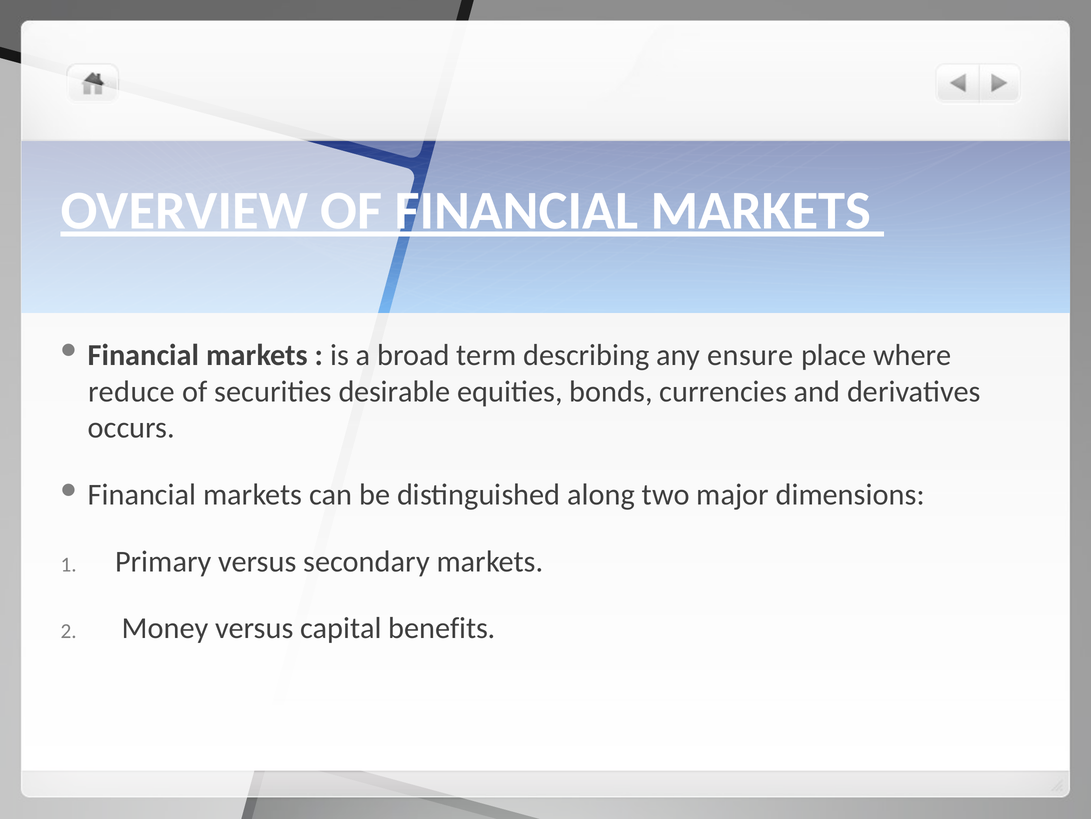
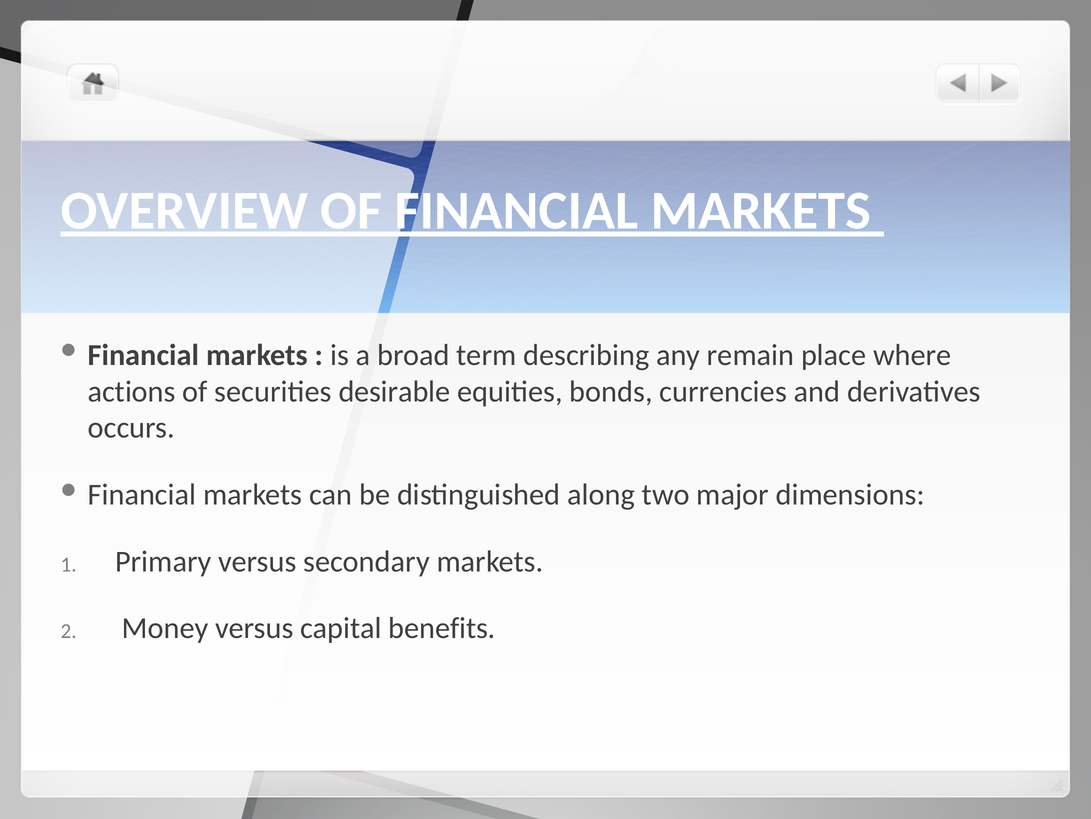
ensure: ensure -> remain
reduce: reduce -> actions
